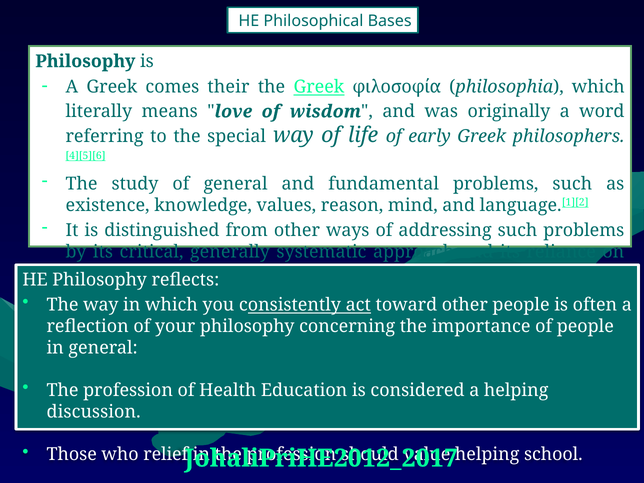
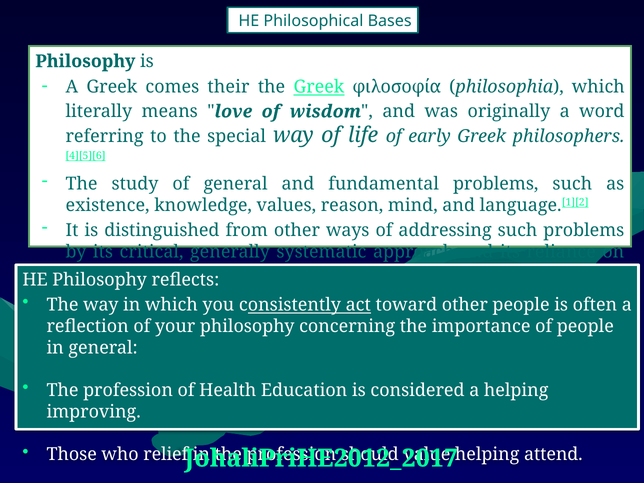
discussion: discussion -> improving
school: school -> attend
